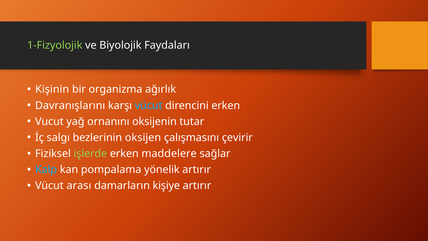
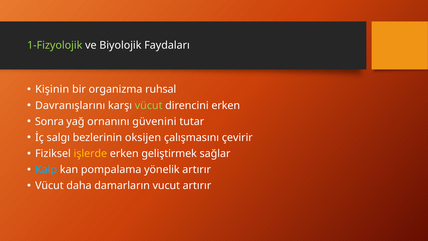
ağırlık: ağırlık -> ruhsal
vücut at (149, 105) colour: light blue -> light green
Vucut: Vucut -> Sonra
oksijenin: oksijenin -> güvenini
işlerde colour: light green -> yellow
maddelere: maddelere -> geliştirmek
arası: arası -> daha
kişiye: kişiye -> vucut
